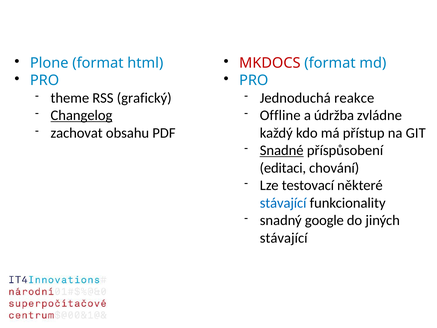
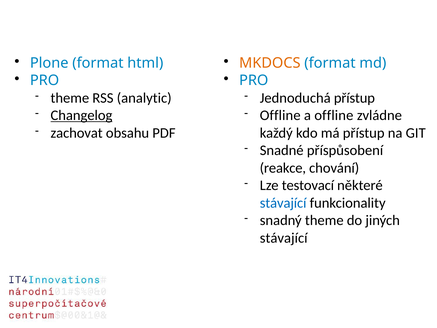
MKDOCS colour: red -> orange
grafický: grafický -> analytic
Jednoduchá reakce: reakce -> přístup
a údržba: údržba -> offline
Snadné underline: present -> none
editaci: editaci -> reakce
snadný google: google -> theme
